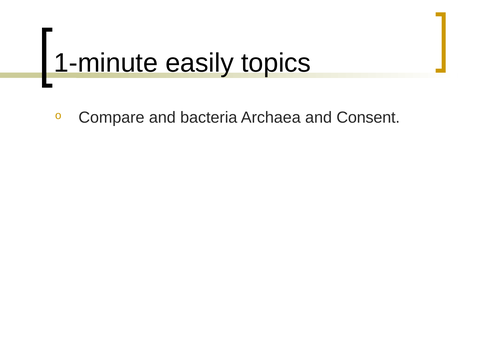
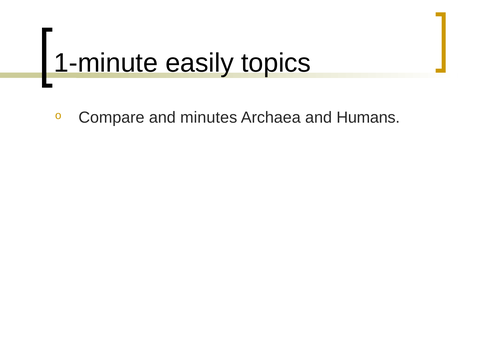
bacteria: bacteria -> minutes
Consent: Consent -> Humans
